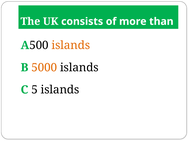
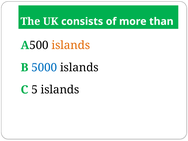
5000 colour: orange -> blue
